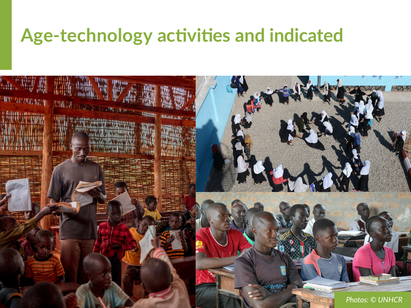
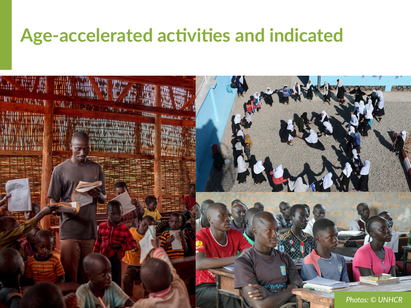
Age-technology: Age-technology -> Age-accelerated
